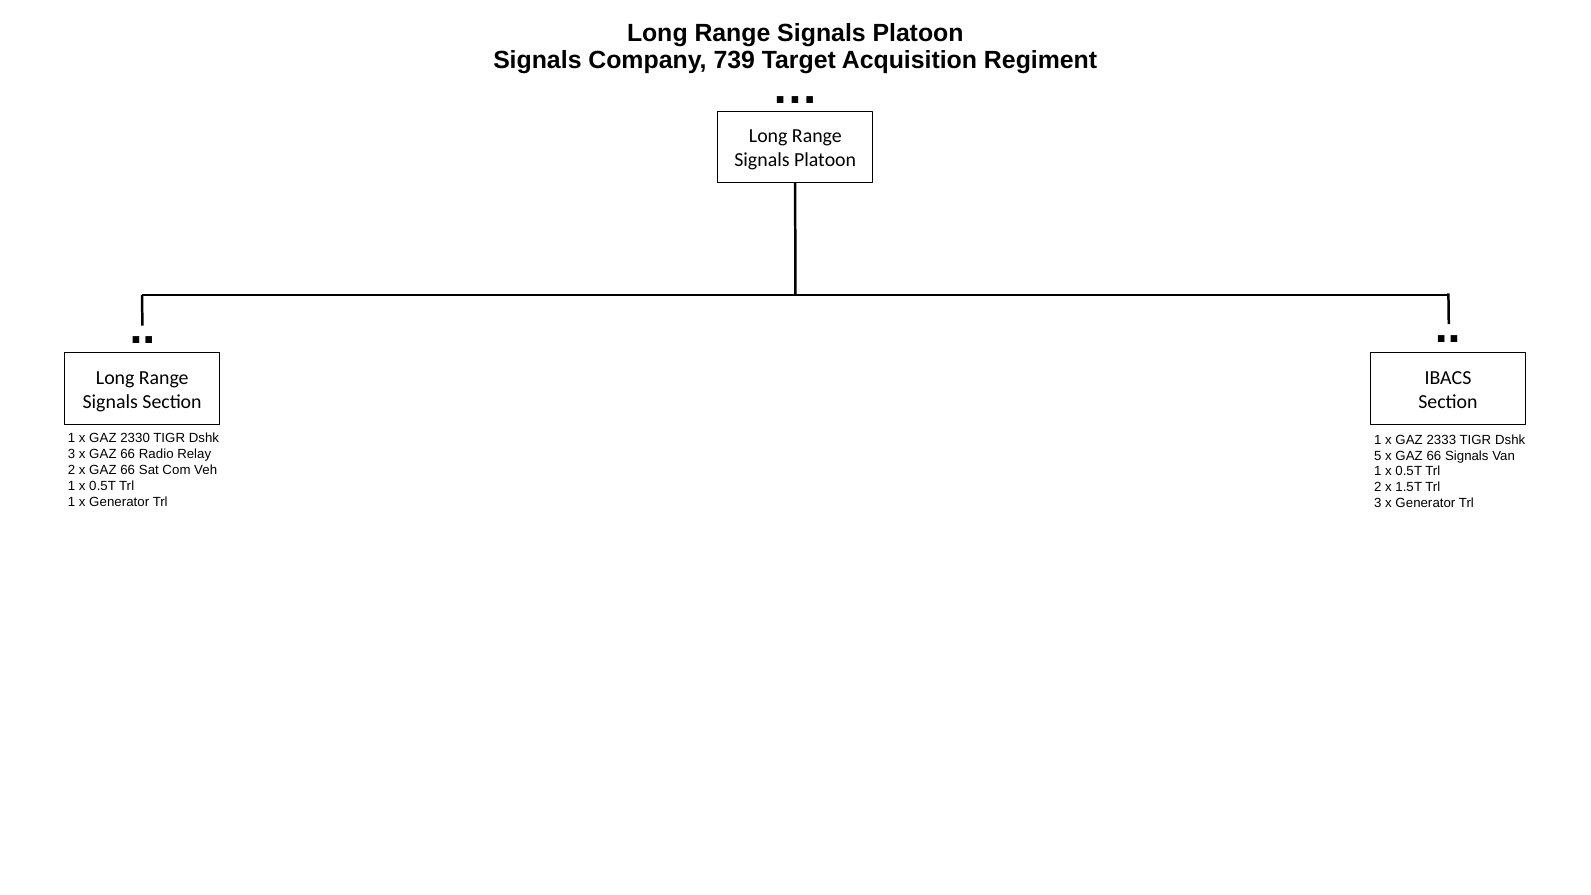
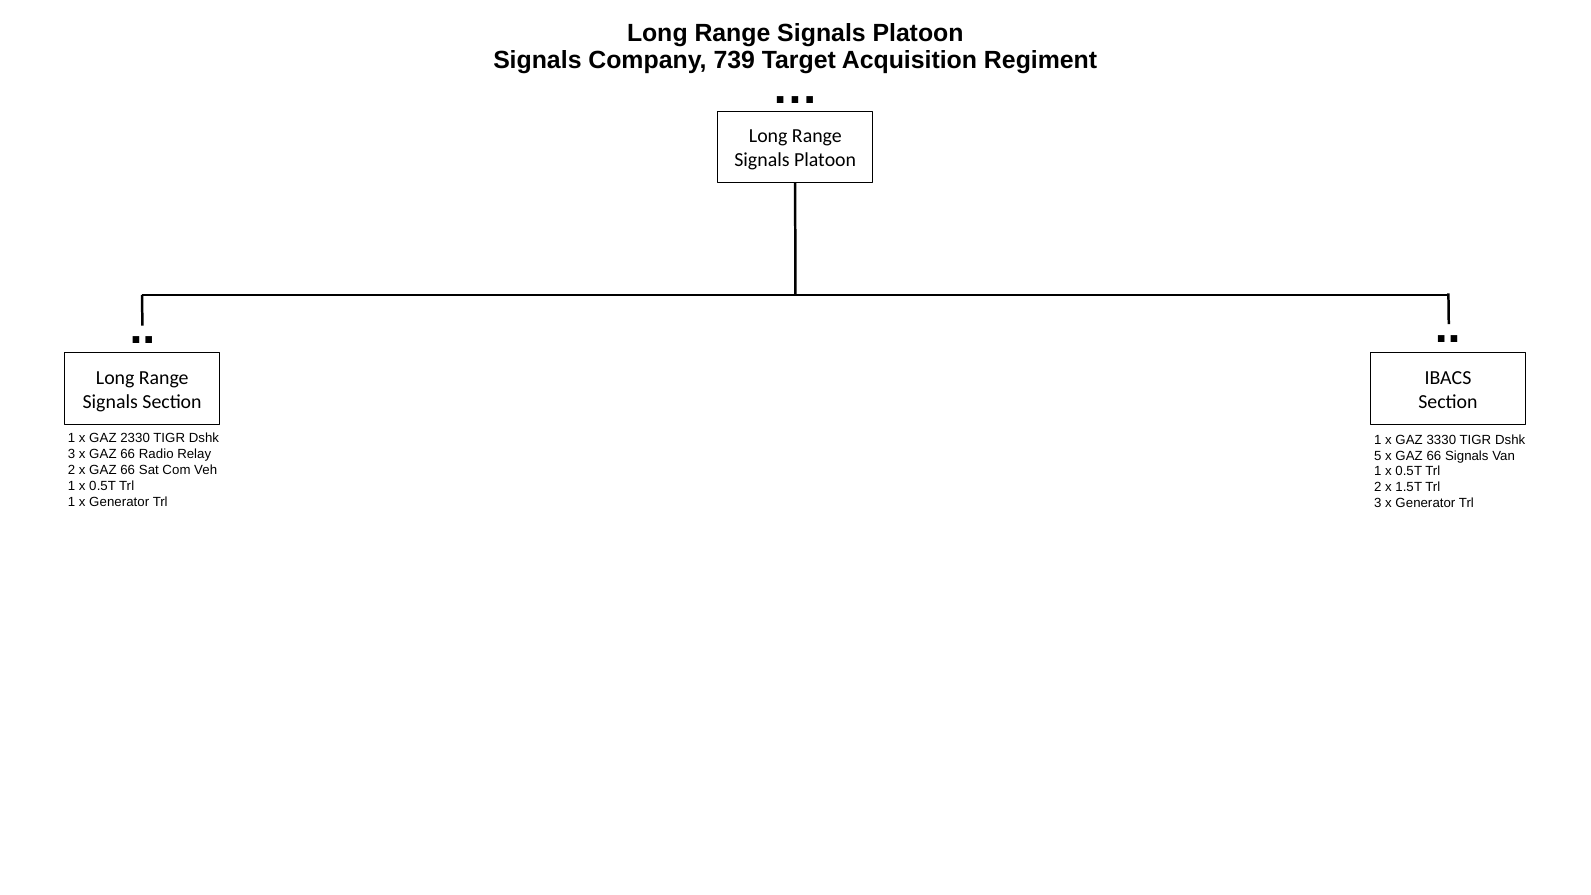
2333: 2333 -> 3330
